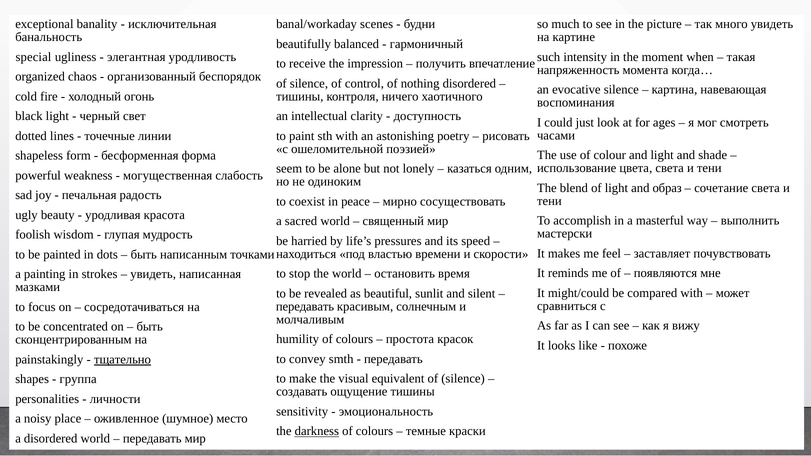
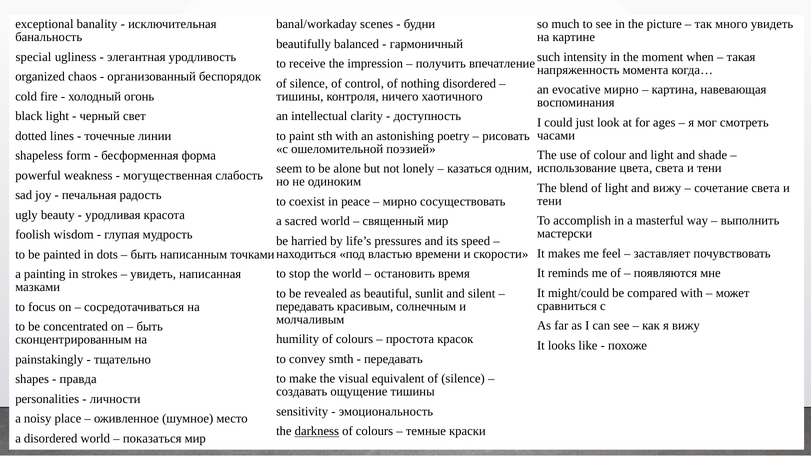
evocative silence: silence -> мирно
and образ: образ -> вижу
тщательно underline: present -> none
группа: группа -> правда
передавать at (152, 439): передавать -> показаться
